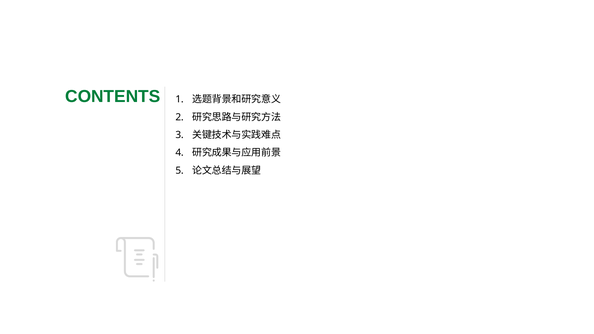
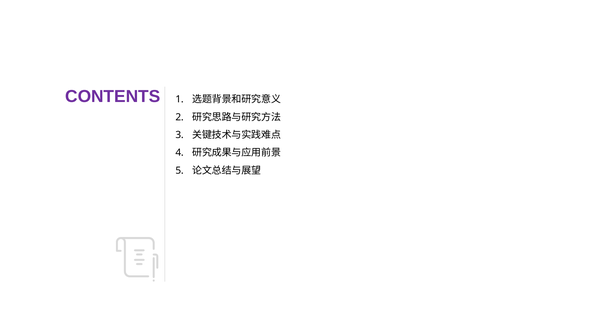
CONTENTS colour: green -> purple
